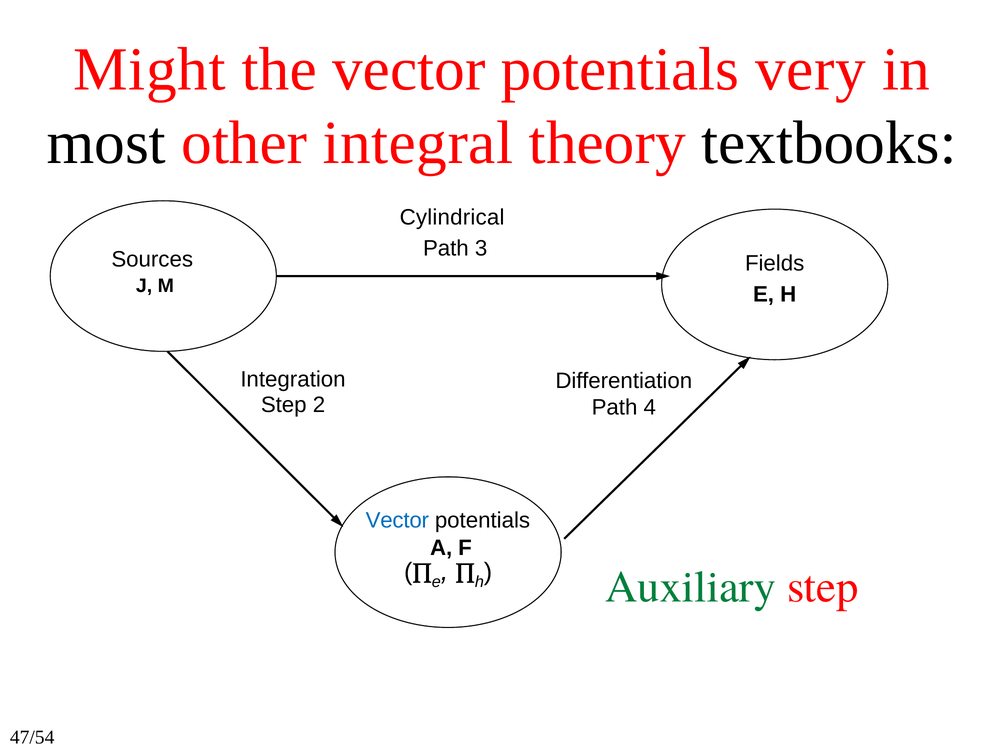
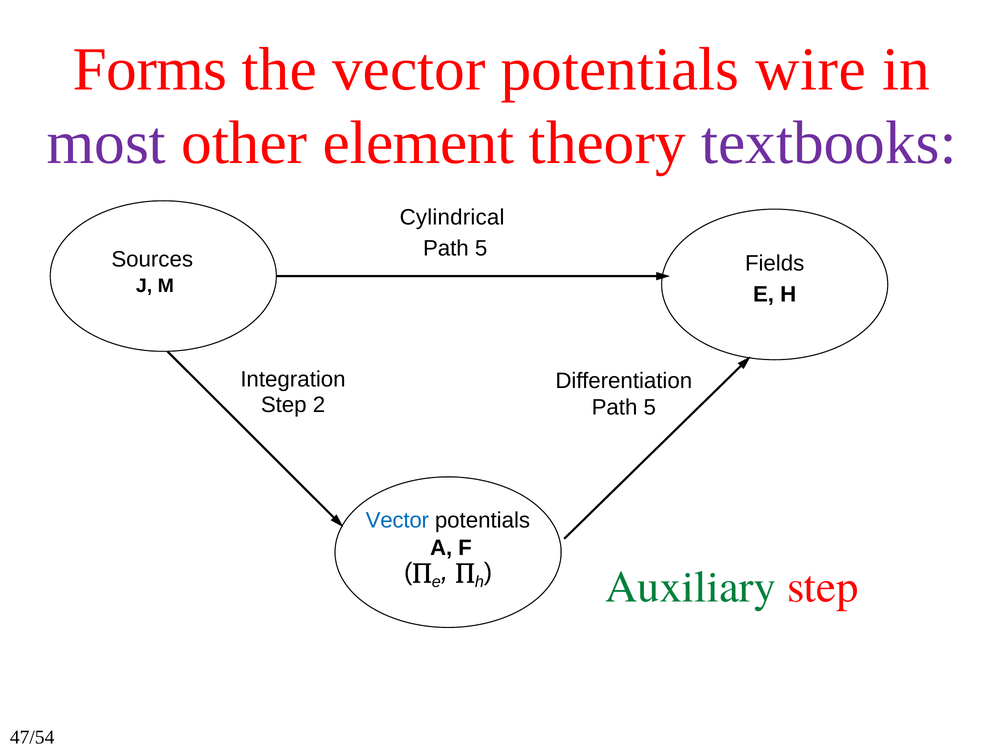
Might: Might -> Forms
very: very -> wire
most colour: black -> purple
integral: integral -> element
textbooks colour: black -> purple
3 at (481, 249): 3 -> 5
4 at (650, 408): 4 -> 5
